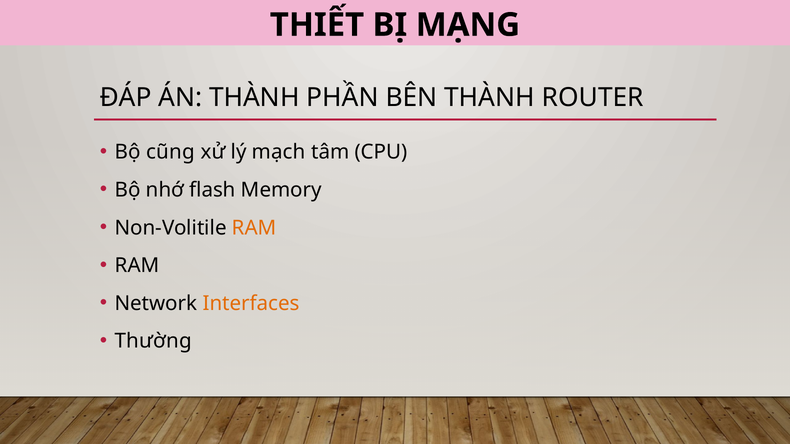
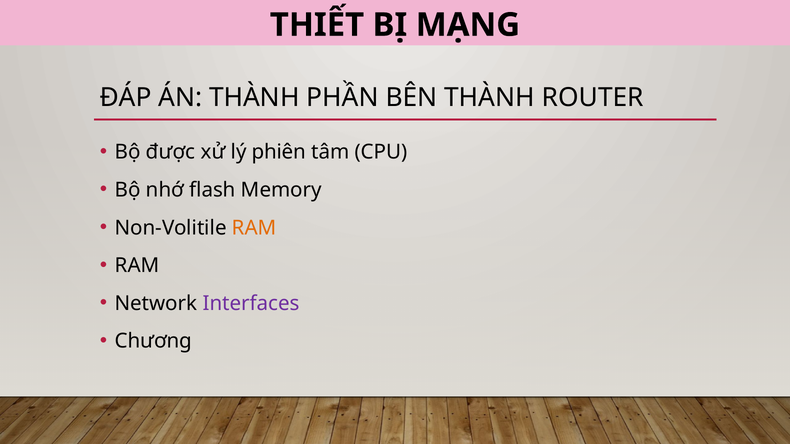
cũng: cũng -> được
mạch: mạch -> phiên
Interfaces colour: orange -> purple
Thường: Thường -> Chương
